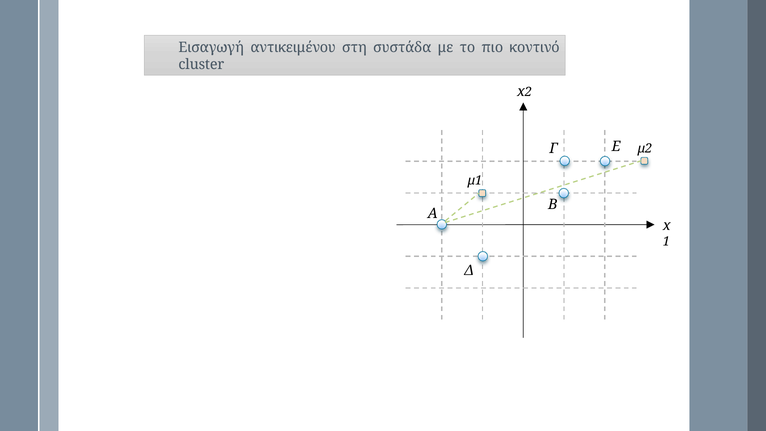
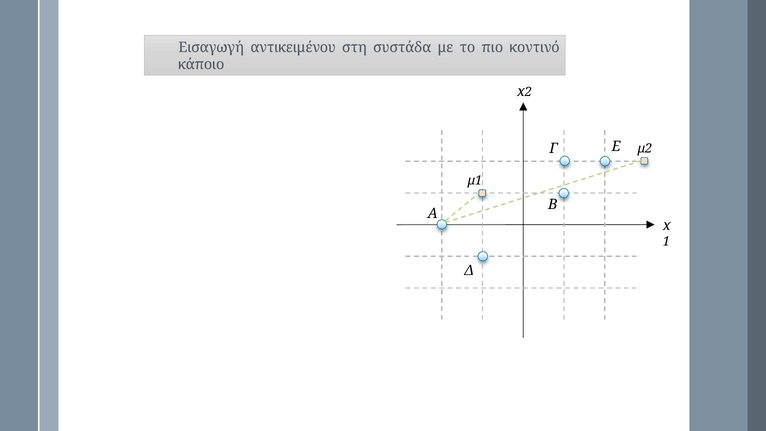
cluster: cluster -> κάποιο
